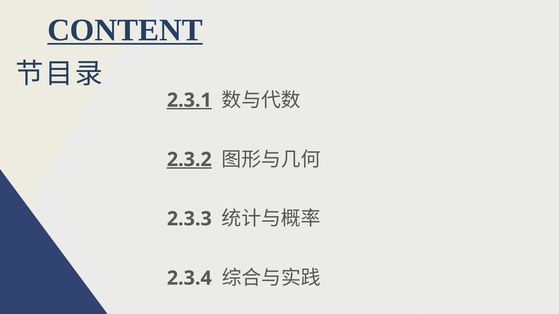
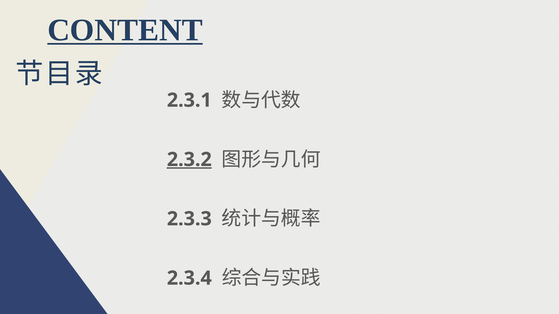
2.3.1 underline: present -> none
